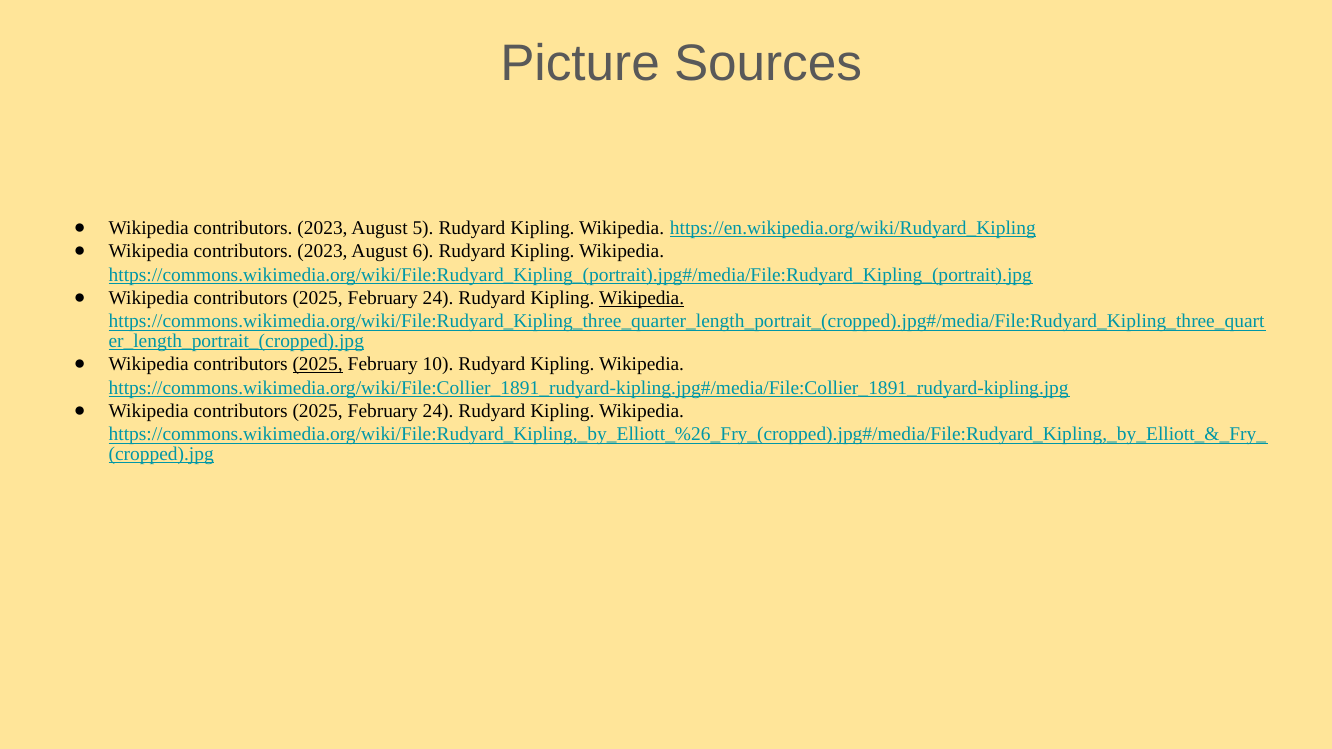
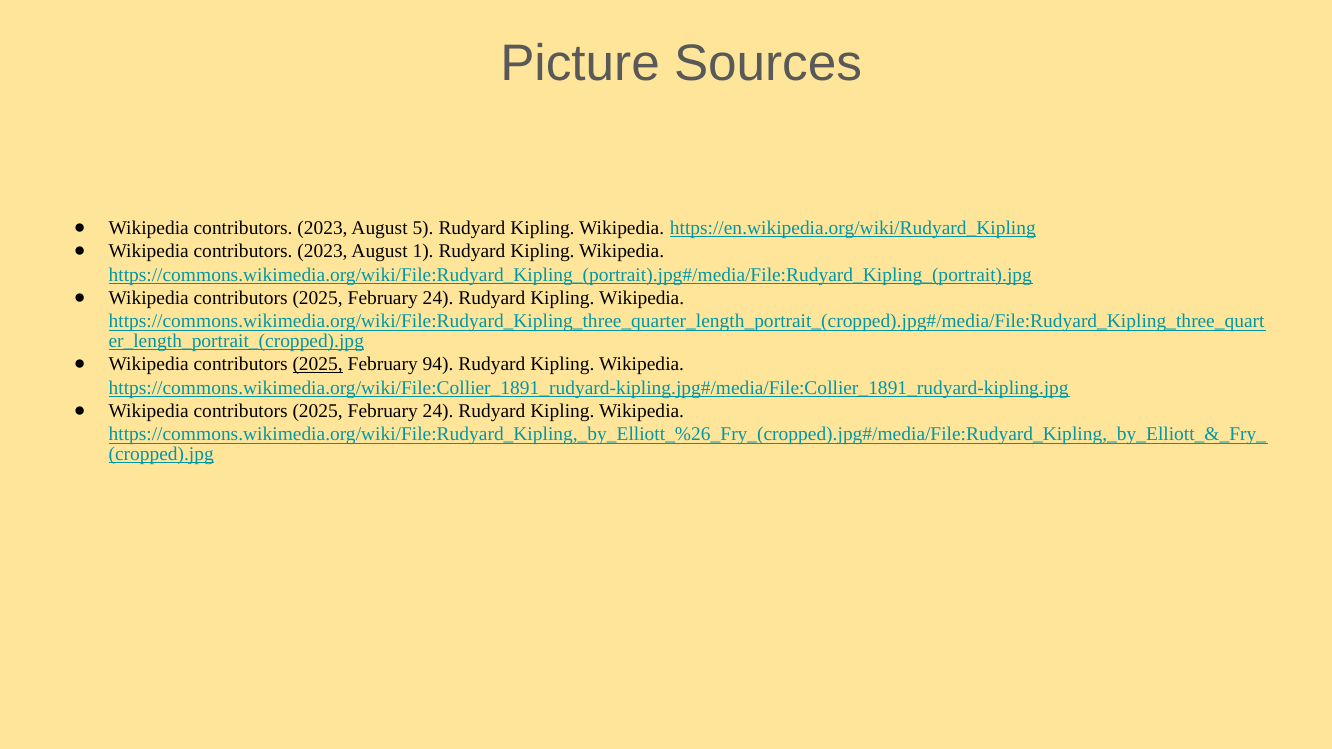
6: 6 -> 1
Wikipedia at (642, 298) underline: present -> none
10: 10 -> 94
